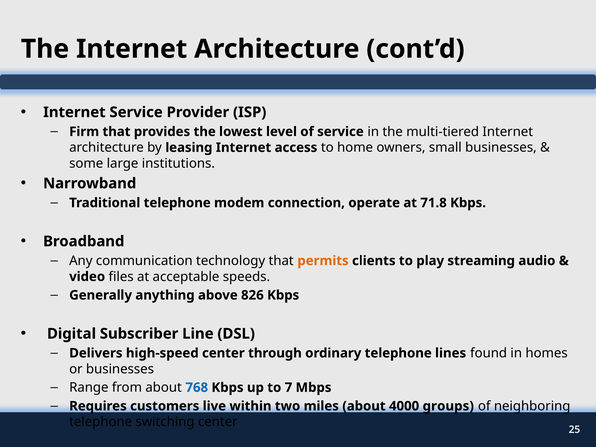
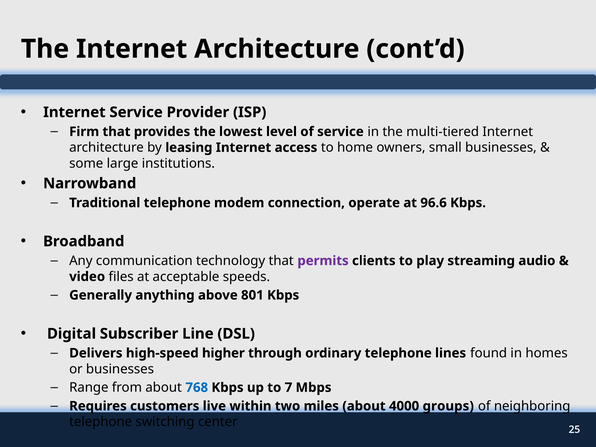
71.8: 71.8 -> 96.6
permits colour: orange -> purple
826: 826 -> 801
high-speed center: center -> higher
